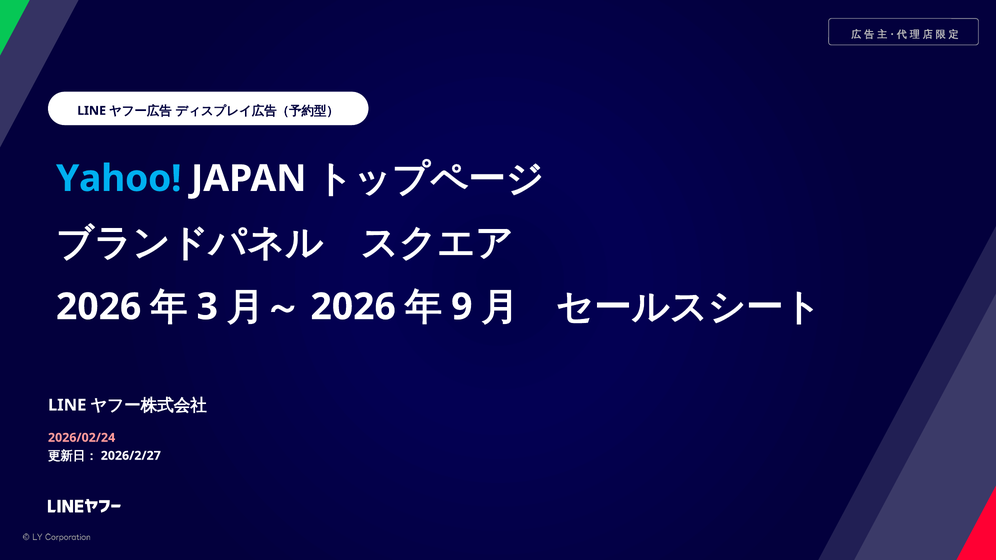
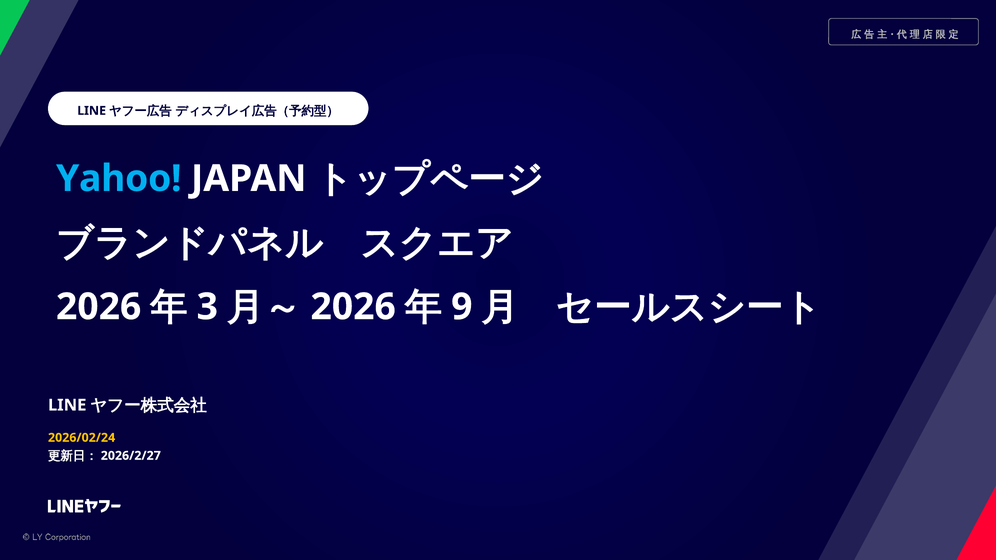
2026/02/24 colour: pink -> yellow
